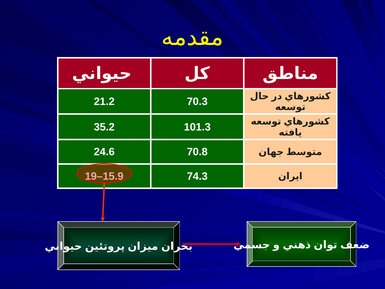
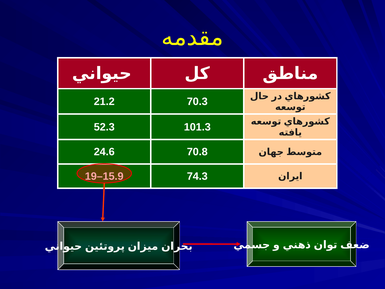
35.2: 35.2 -> 52.3
